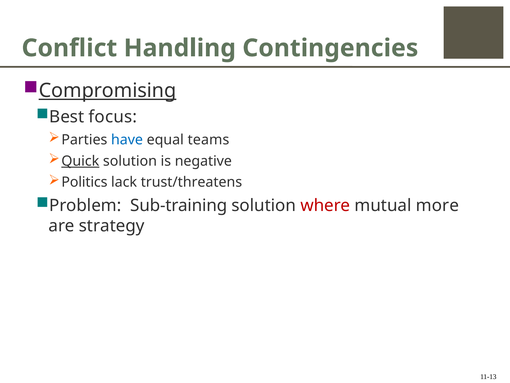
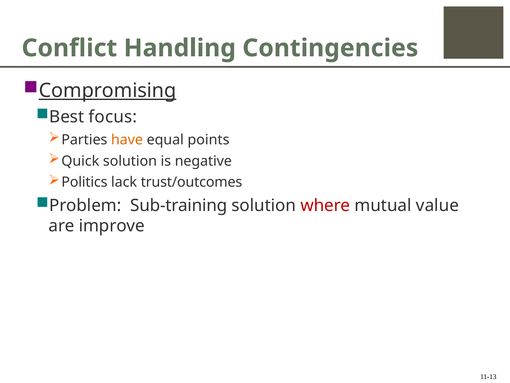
have colour: blue -> orange
teams: teams -> points
Quick underline: present -> none
trust/threatens: trust/threatens -> trust/outcomes
more: more -> value
strategy: strategy -> improve
